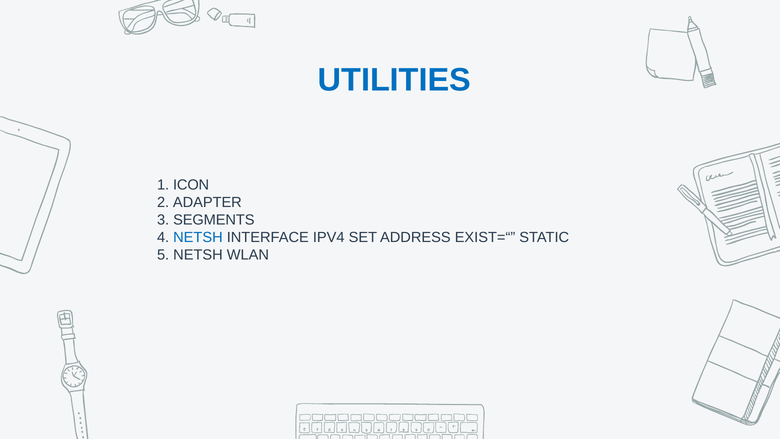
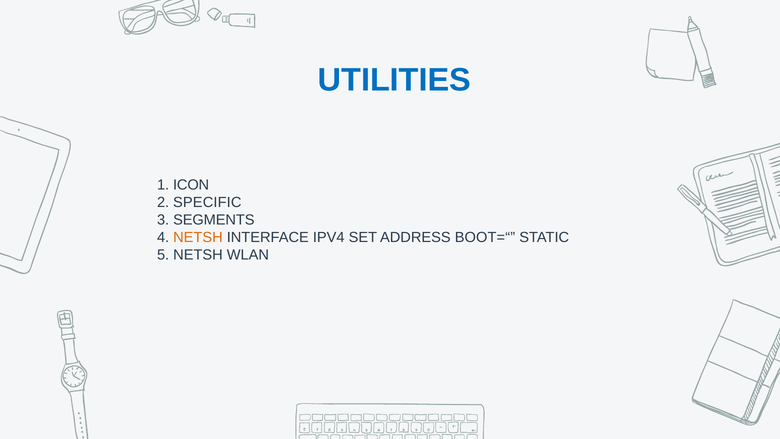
ADAPTER: ADAPTER -> SPECIFIC
NETSH at (198, 237) colour: blue -> orange
EXIST=“: EXIST=“ -> BOOT=“
